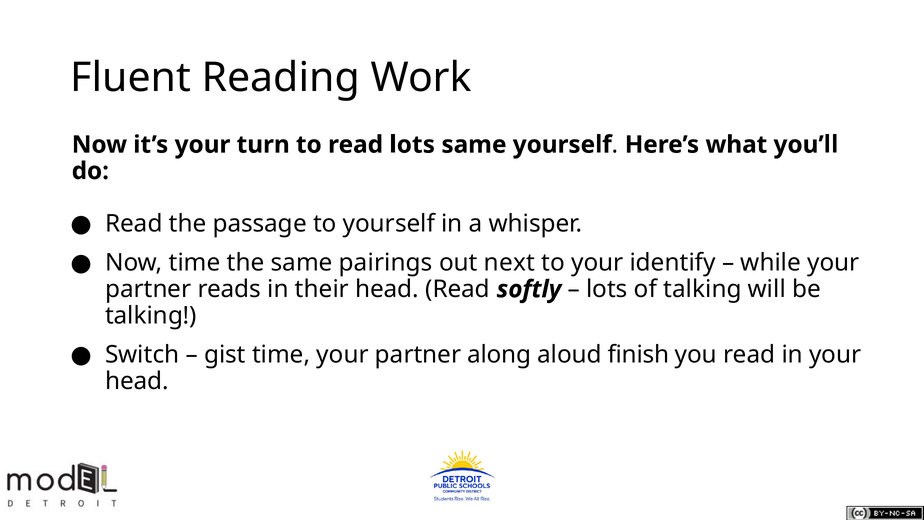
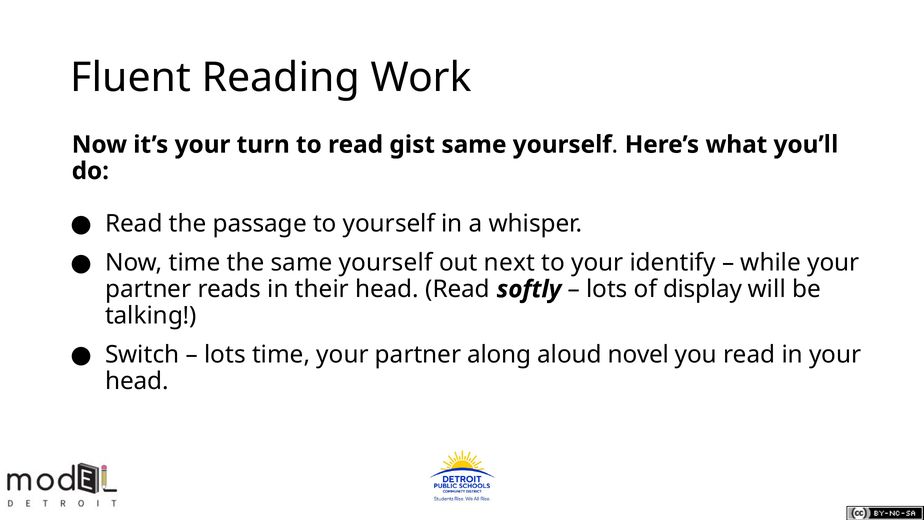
read lots: lots -> gist
the same pairings: pairings -> yourself
of talking: talking -> display
gist at (225, 355): gist -> lots
finish: finish -> novel
